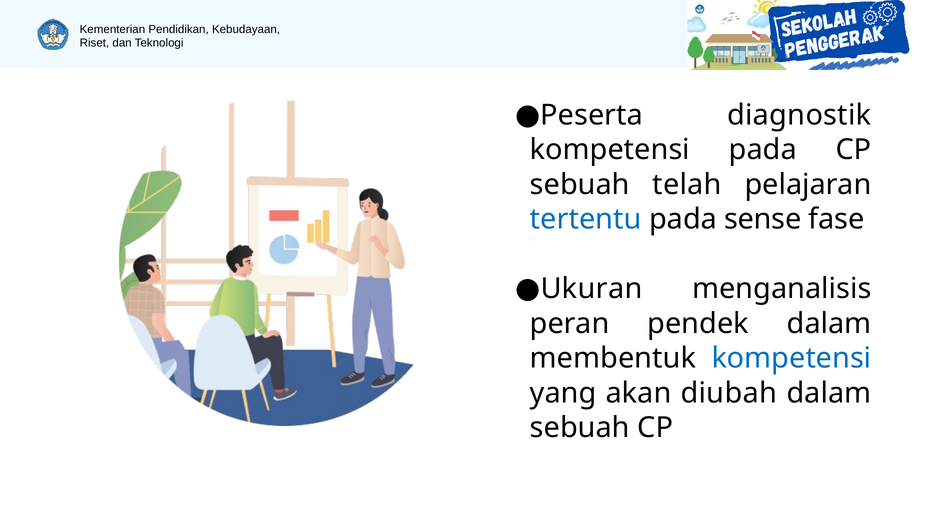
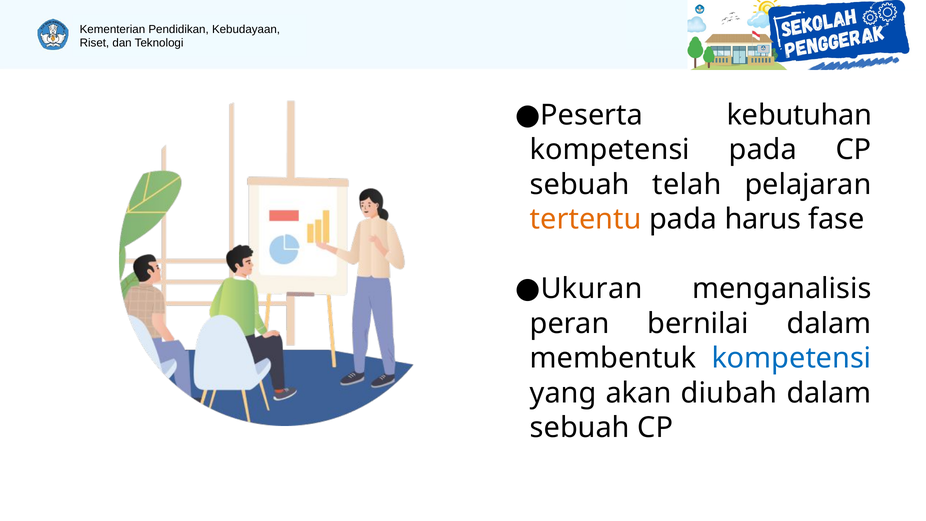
diagnostik: diagnostik -> kebutuhan
tertentu colour: blue -> orange
sense: sense -> harus
pendek: pendek -> bernilai
